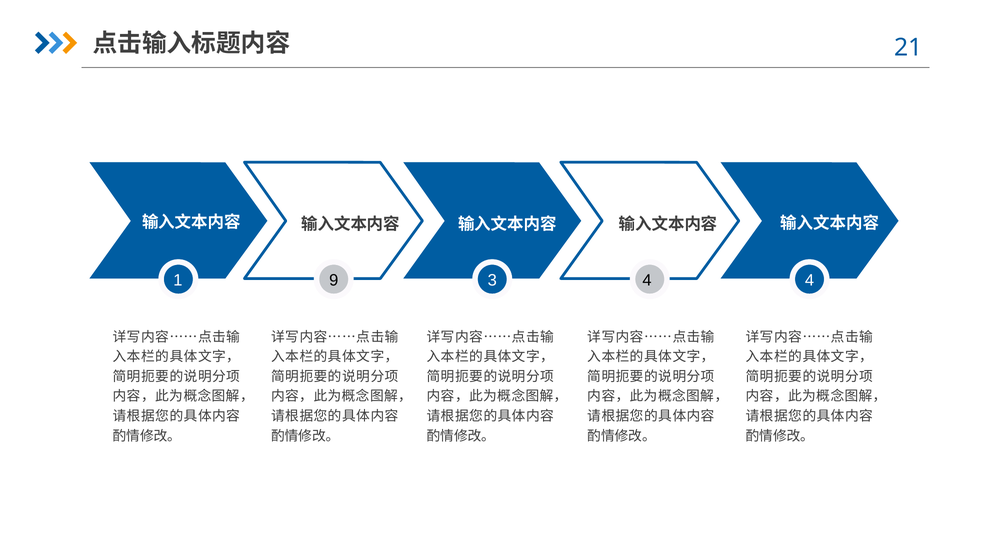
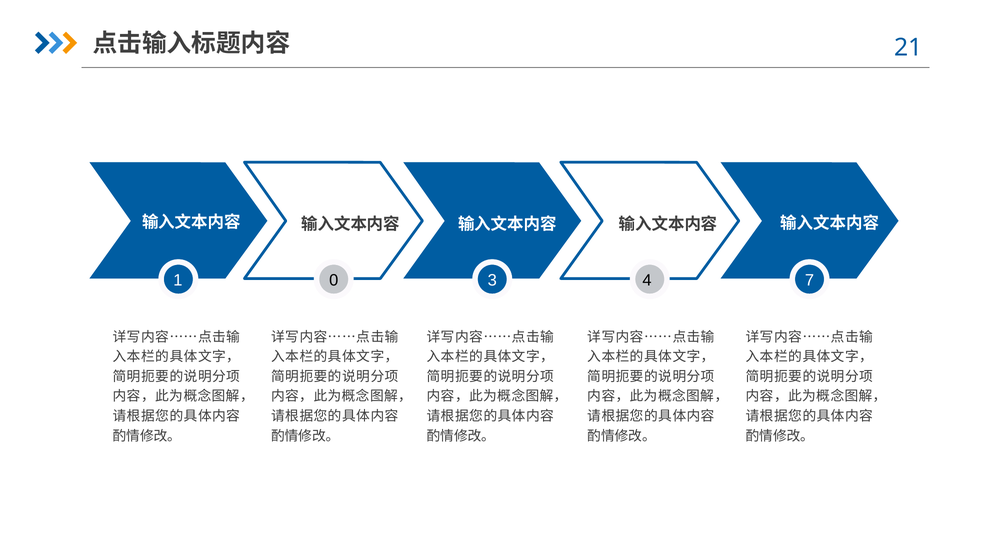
9: 9 -> 0
4 4: 4 -> 7
